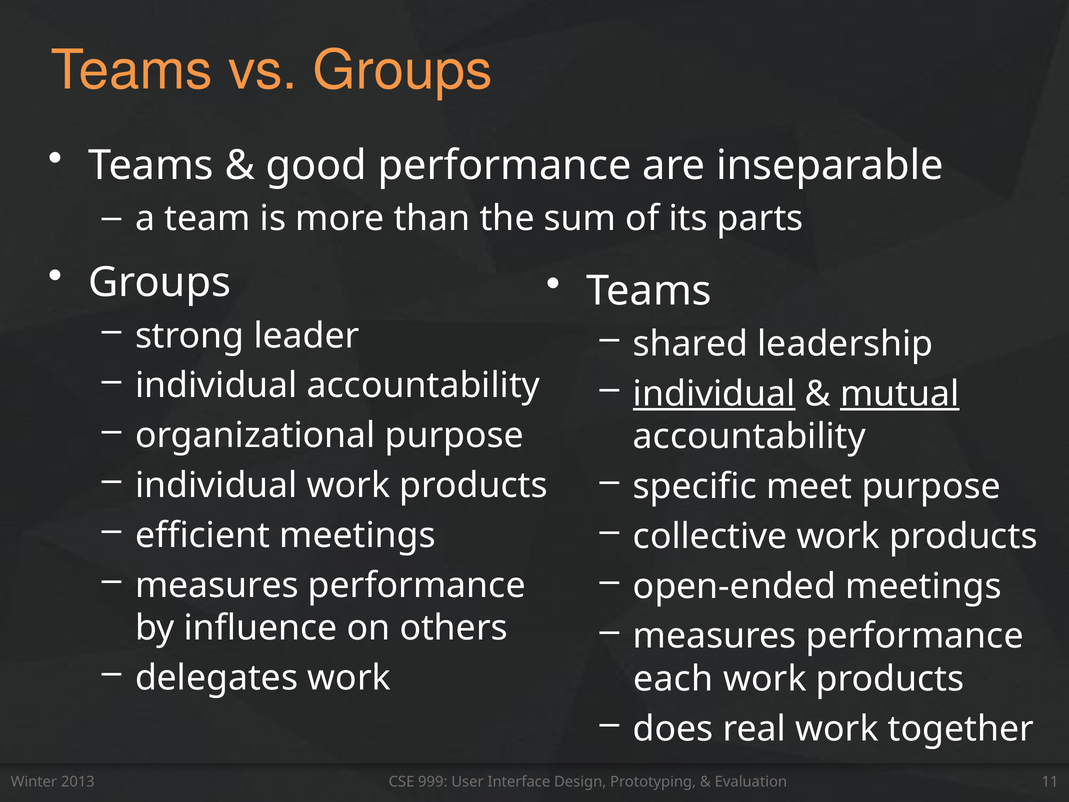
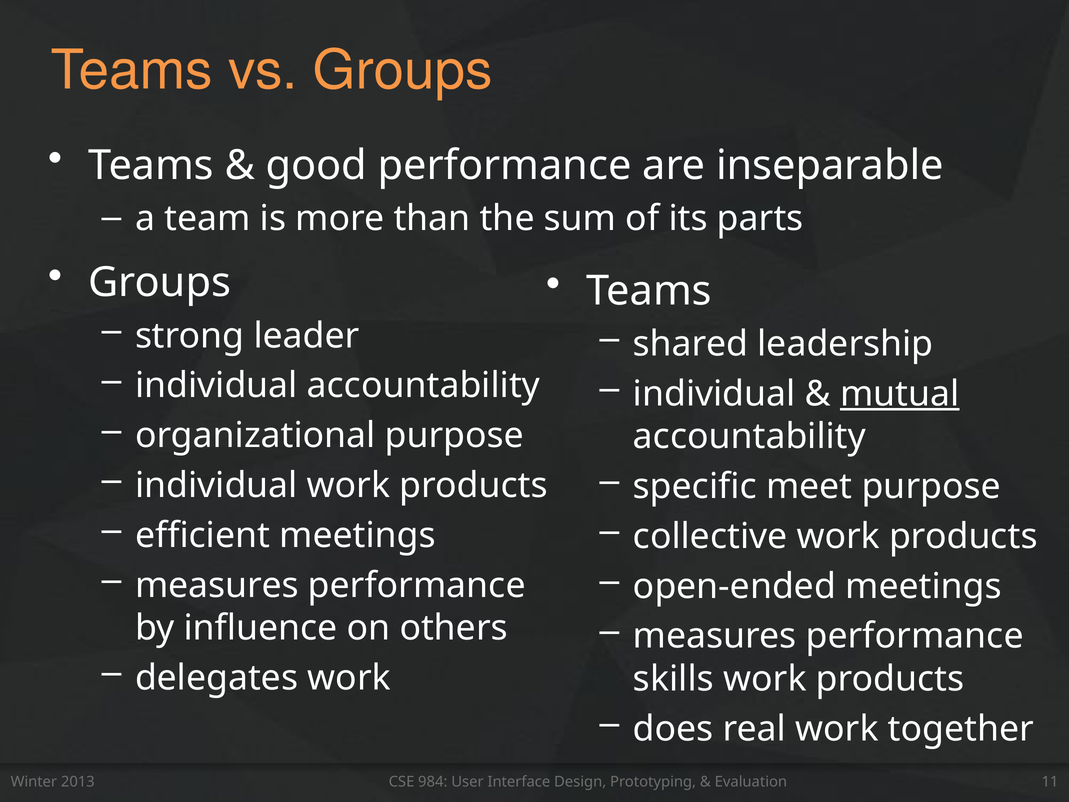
individual at (714, 394) underline: present -> none
each: each -> skills
999: 999 -> 984
